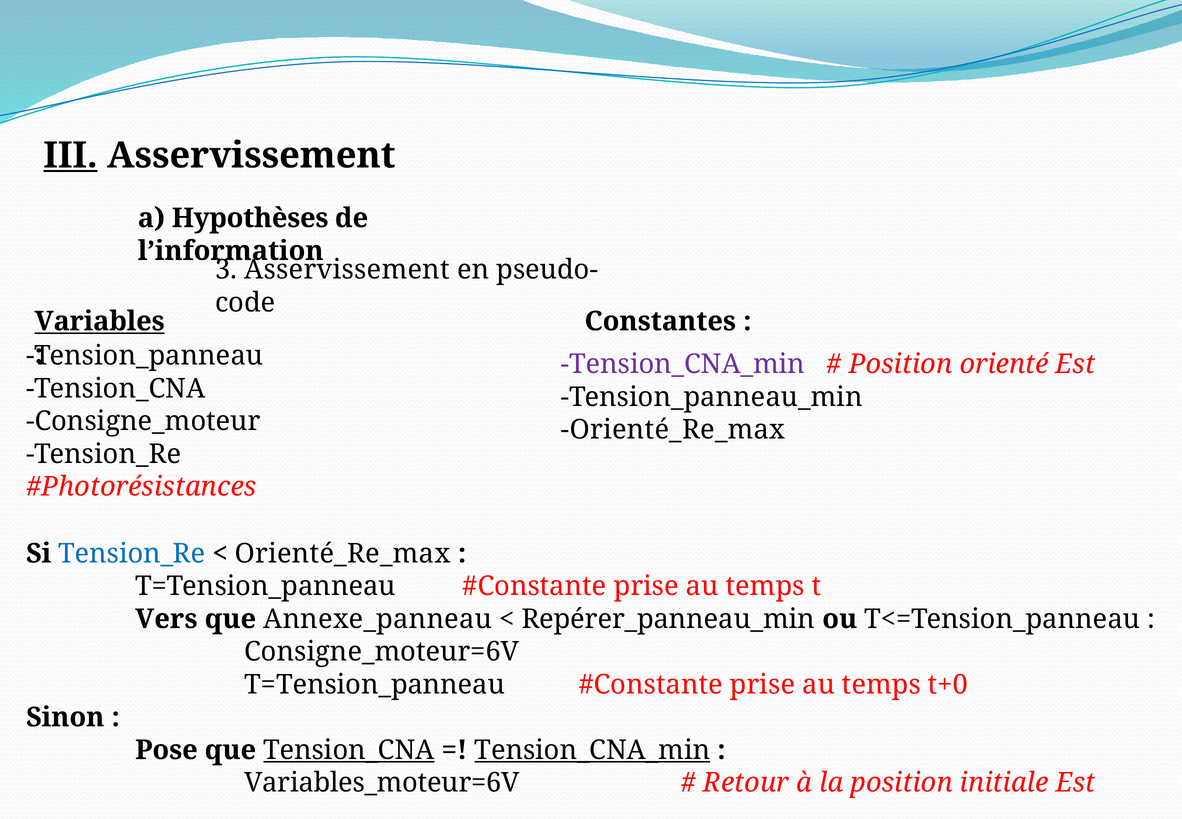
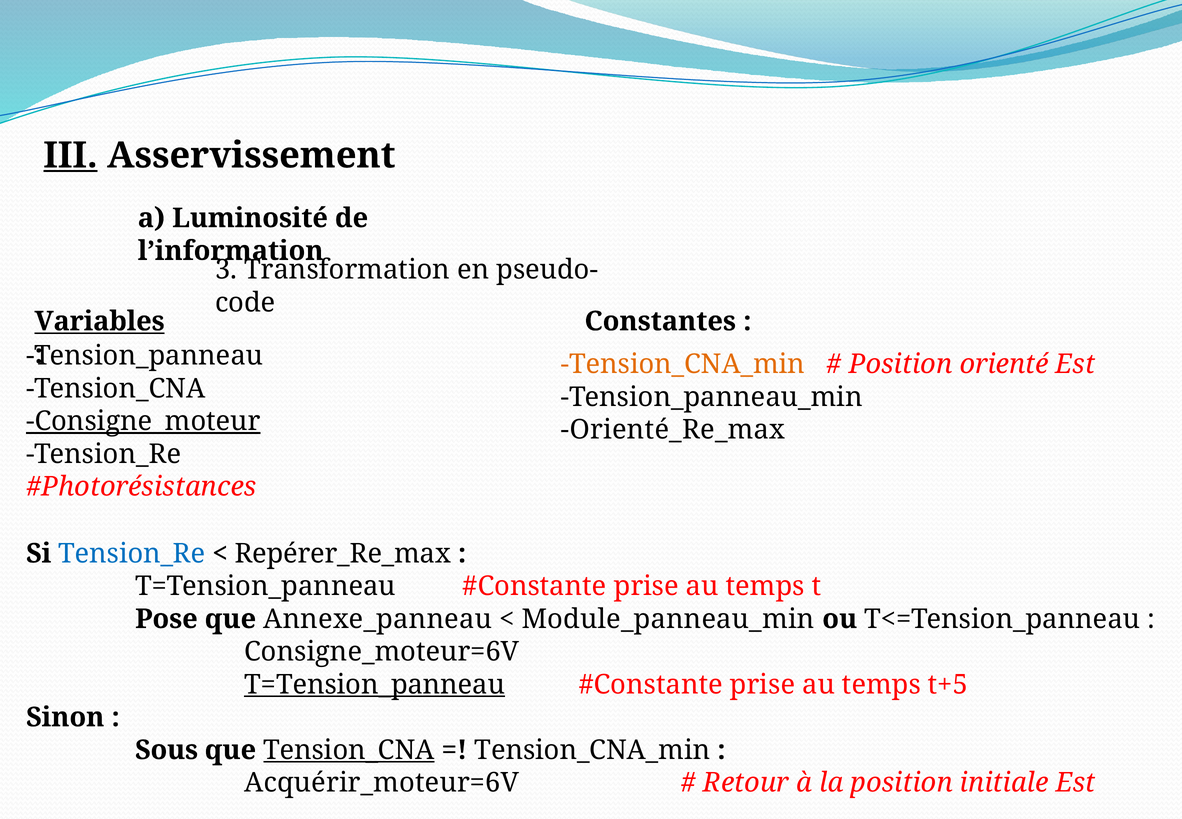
Hypothèses: Hypothèses -> Luminosité
3 Asservissement: Asservissement -> Transformation
Tension_CNA_min at (683, 364) colour: purple -> orange
Consigne_moteur underline: none -> present
Orienté_Re_max at (342, 553): Orienté_Re_max -> Repérer_Re_max
Vers: Vers -> Pose
Repérer_panneau_min: Repérer_panneau_min -> Module_panneau_min
T=Tension_panneau at (375, 684) underline: none -> present
t+0: t+0 -> t+5
Pose: Pose -> Sous
Tension_CNA_min at (592, 749) underline: present -> none
Variables_moteur=6V: Variables_moteur=6V -> Acquérir_moteur=6V
